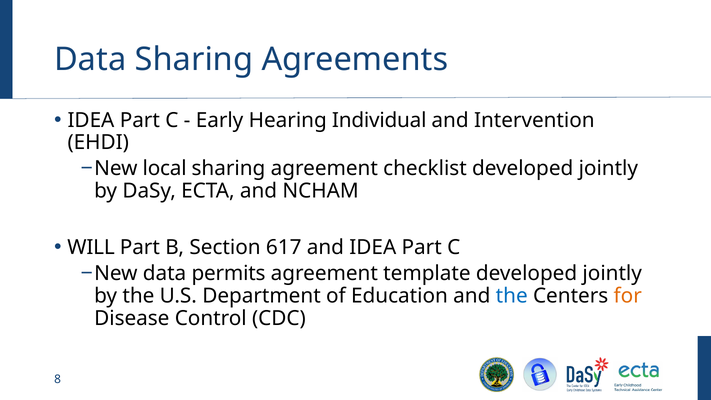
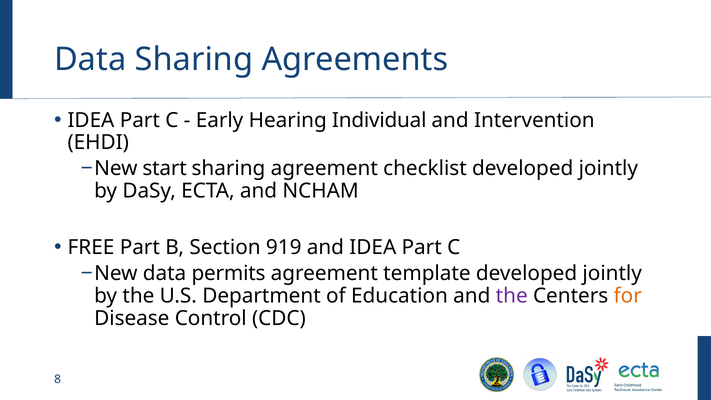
local: local -> start
WILL: WILL -> FREE
617: 617 -> 919
the at (512, 296) colour: blue -> purple
